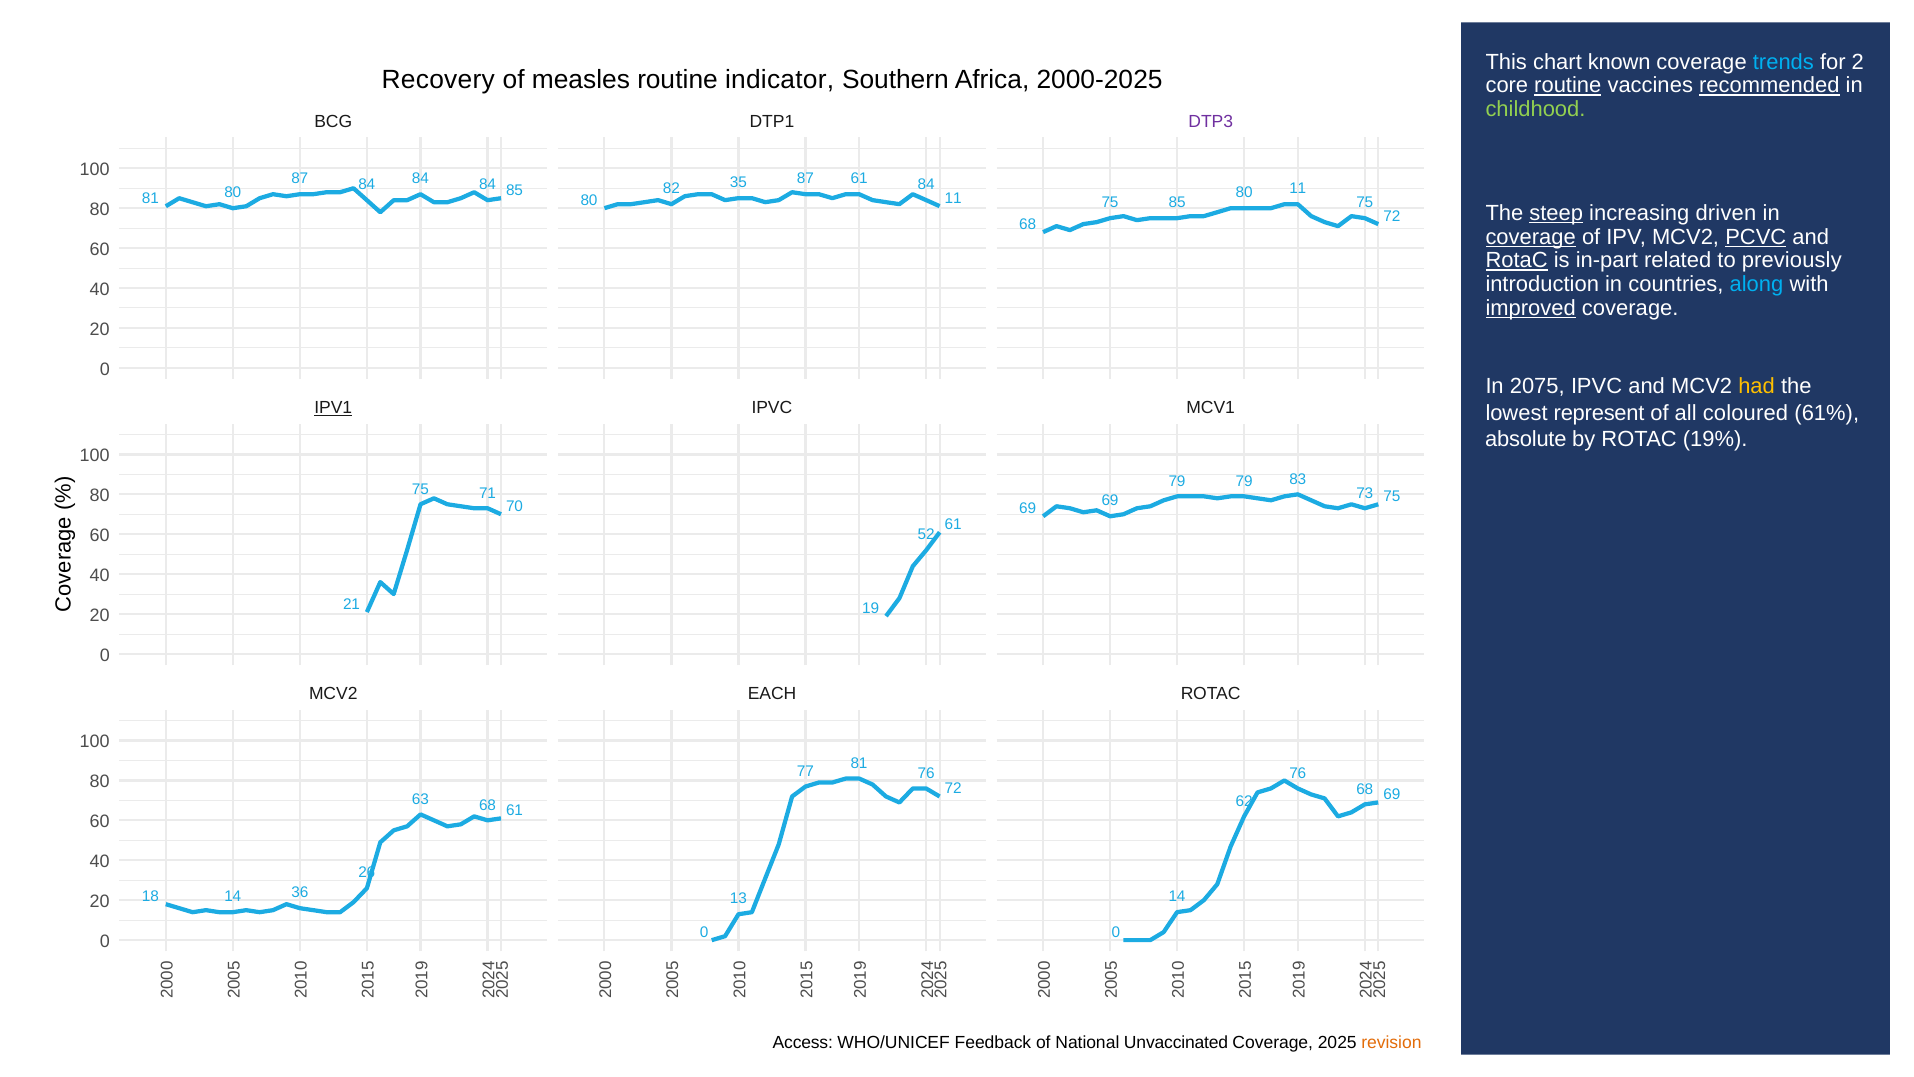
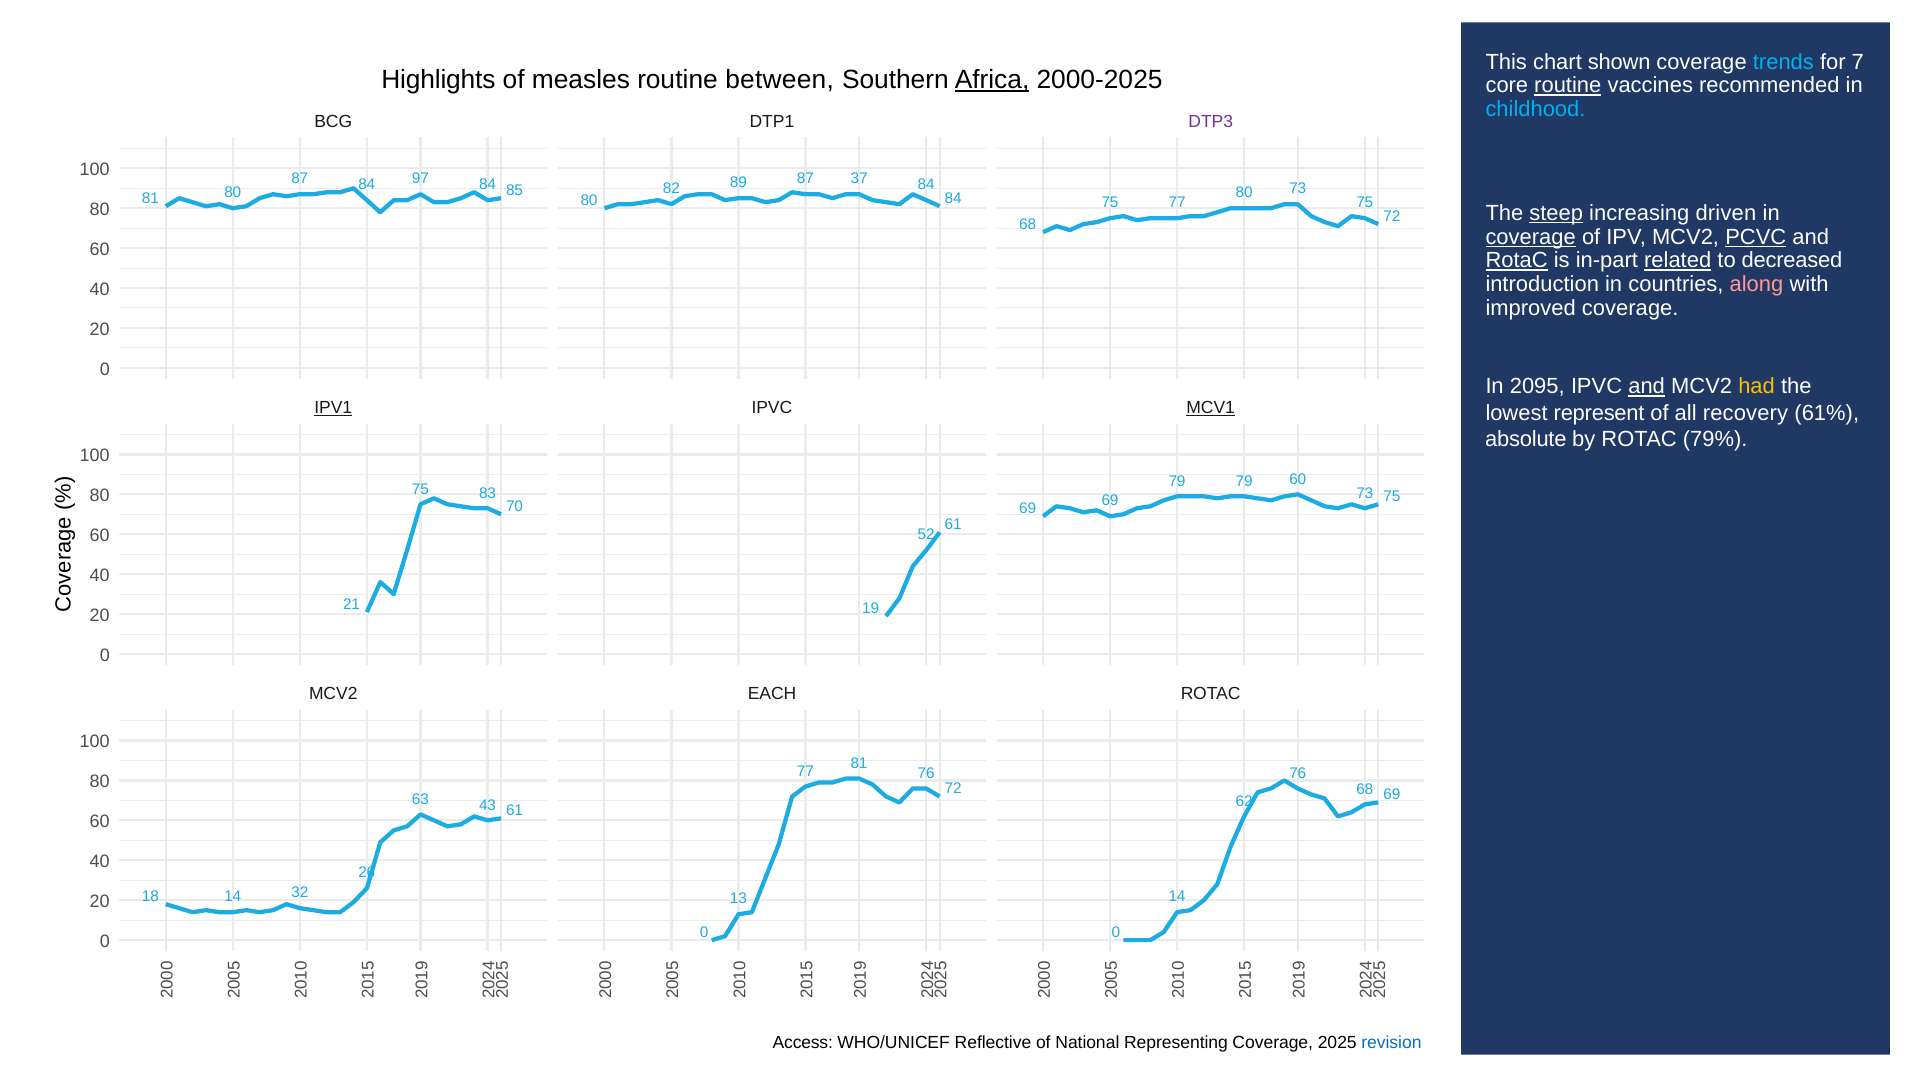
known: known -> shown
for 2: 2 -> 7
Recovery: Recovery -> Highlights
indicator: indicator -> between
Africa underline: none -> present
recommended underline: present -> none
childhood colour: light green -> light blue
87 84 84: 84 -> 97
35: 35 -> 89
87 61: 61 -> 37
11 at (1298, 189): 11 -> 73
11 at (953, 198): 11 -> 84
75 85: 85 -> 77
related underline: none -> present
previously: previously -> decreased
along colour: light blue -> pink
improved underline: present -> none
2075: 2075 -> 2095
and at (1647, 386) underline: none -> present
MCV1 underline: none -> present
coloured: coloured -> recovery
19%: 19% -> 79%
79 83: 83 -> 60
71: 71 -> 83
63 68: 68 -> 43
36: 36 -> 32
Feedback: Feedback -> Reflective
Unvaccinated: Unvaccinated -> Representing
revision at (1391, 1043) colour: orange -> blue
